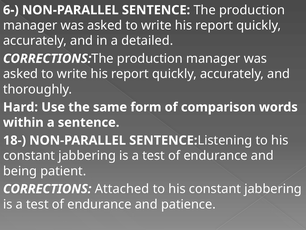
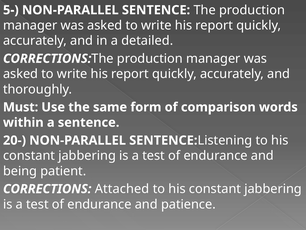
6-: 6- -> 5-
Hard: Hard -> Must
18-: 18- -> 20-
